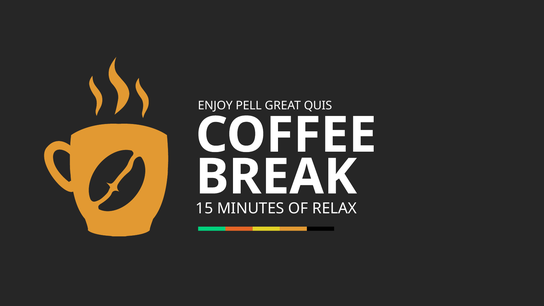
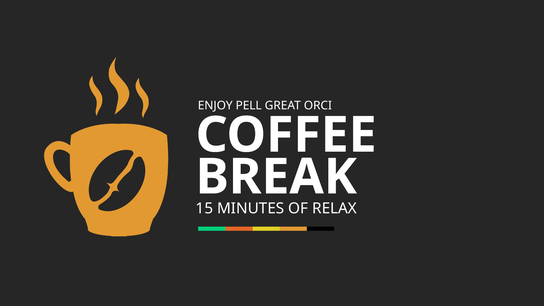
QUIS: QUIS -> ORCI
